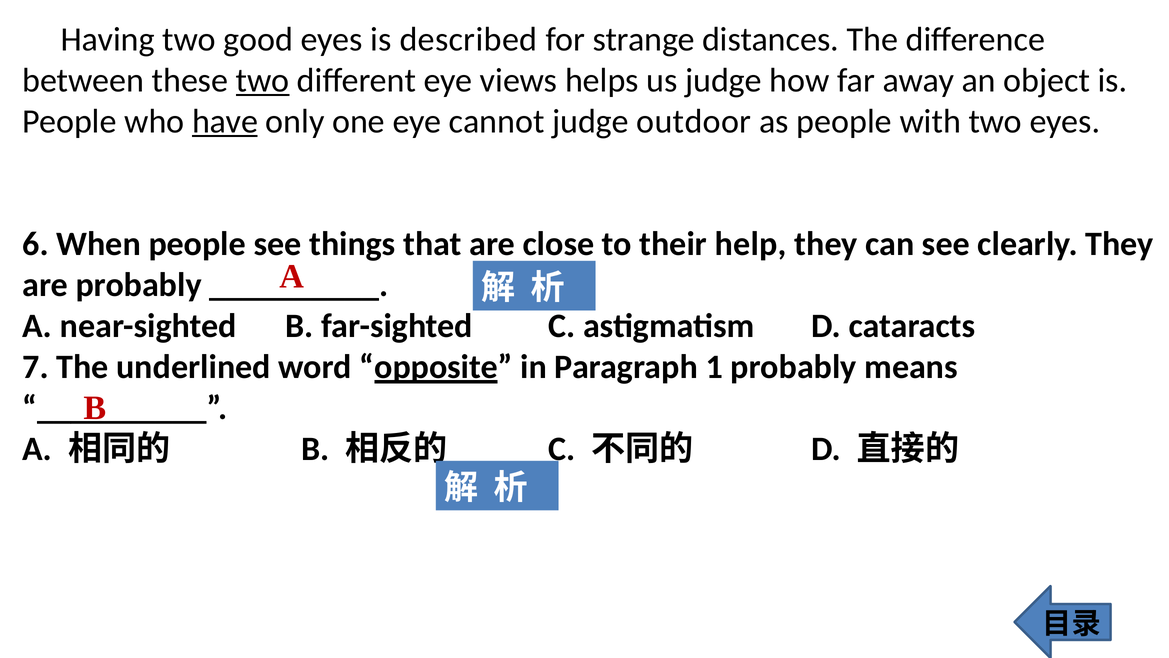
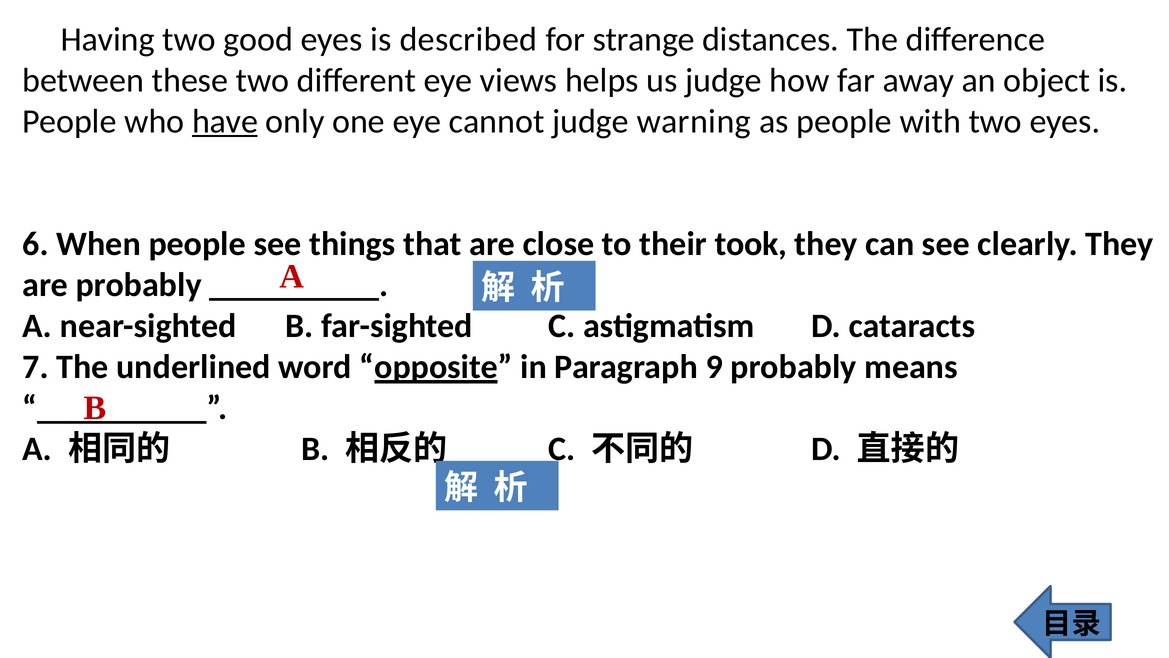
two at (263, 80) underline: present -> none
outdoor: outdoor -> warning
help: help -> took
1: 1 -> 9
